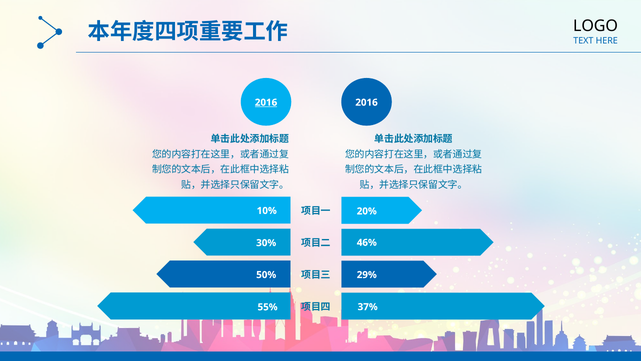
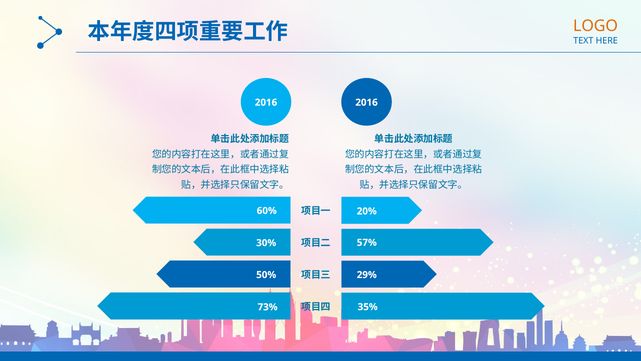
LOGO colour: black -> orange
2016 at (266, 102) underline: present -> none
10%: 10% -> 60%
46%: 46% -> 57%
37%: 37% -> 35%
55%: 55% -> 73%
